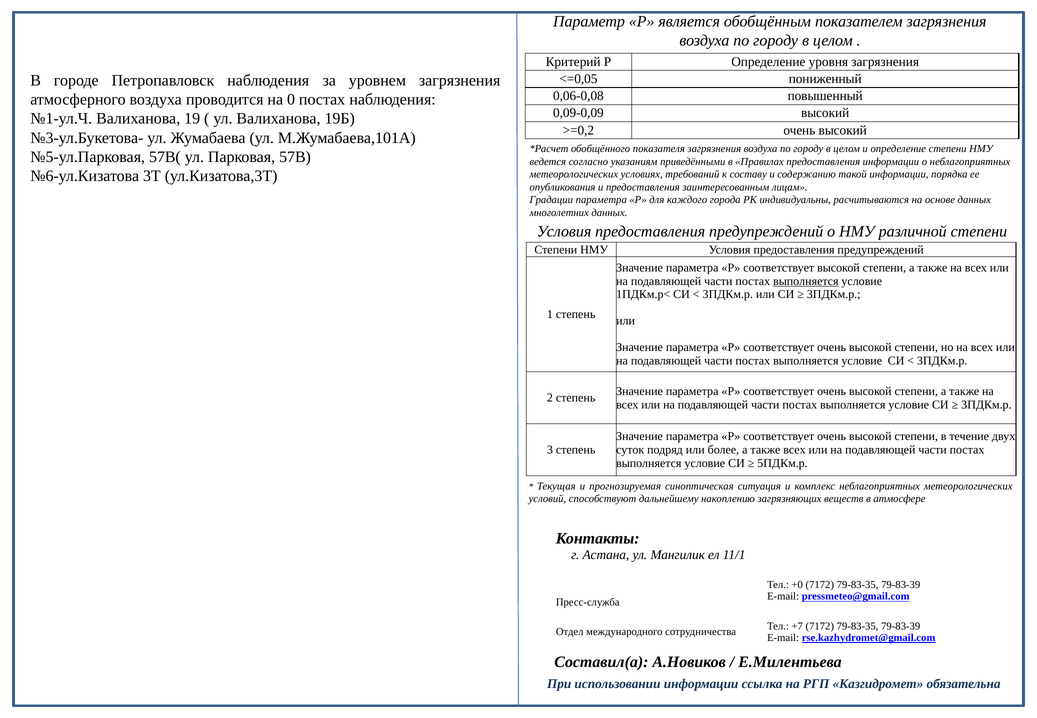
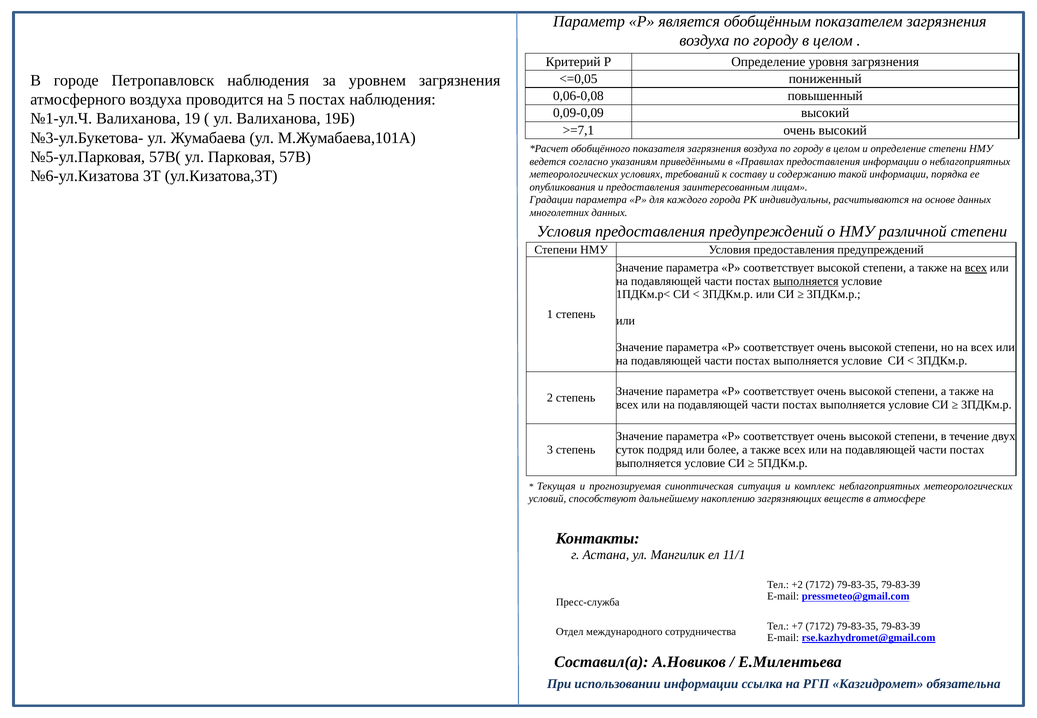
0: 0 -> 5
>=0,2: >=0,2 -> >=7,1
всех at (976, 268) underline: none -> present
+0: +0 -> +2
